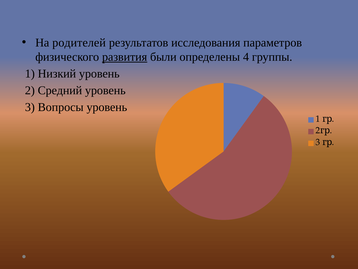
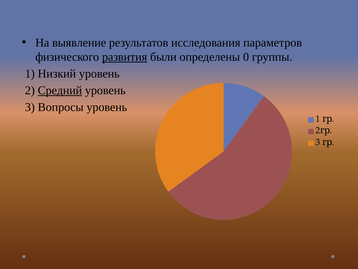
родителей: родителей -> выявление
4: 4 -> 0
Средний underline: none -> present
